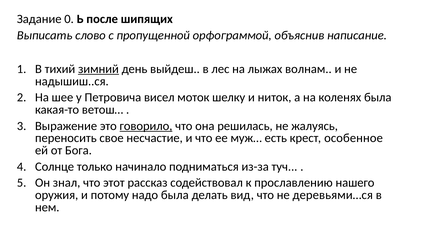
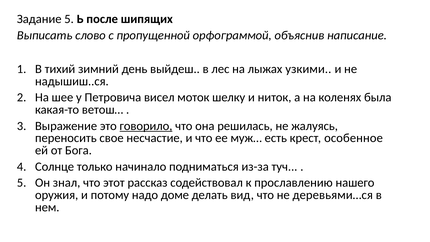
Задание 0: 0 -> 5
зимний underline: present -> none
волнам: волнам -> узкими
надо была: была -> доме
